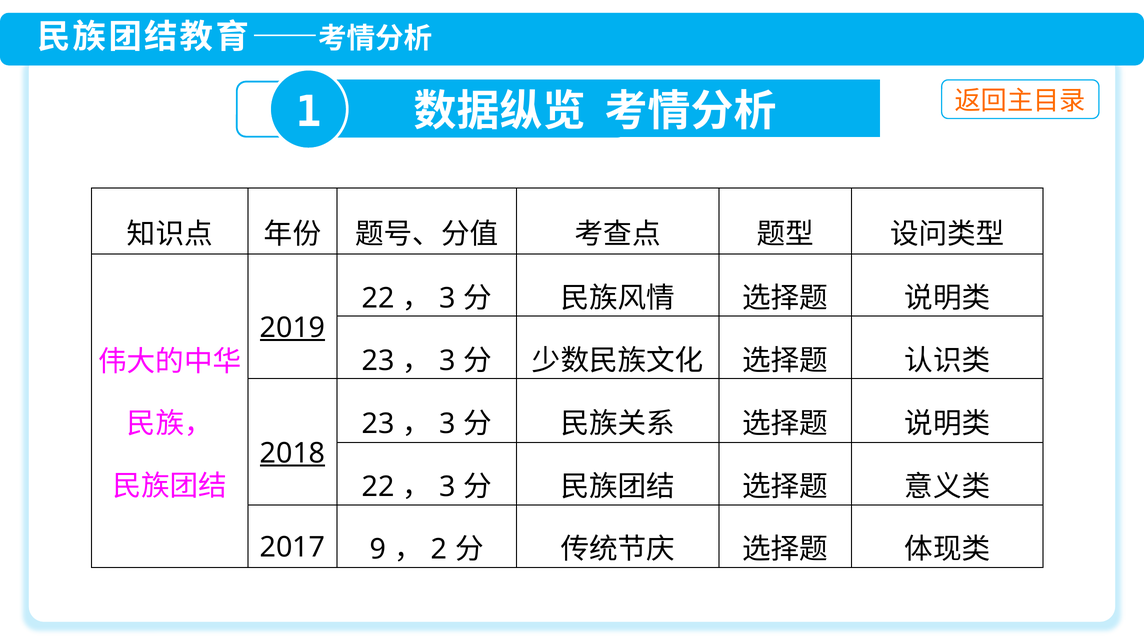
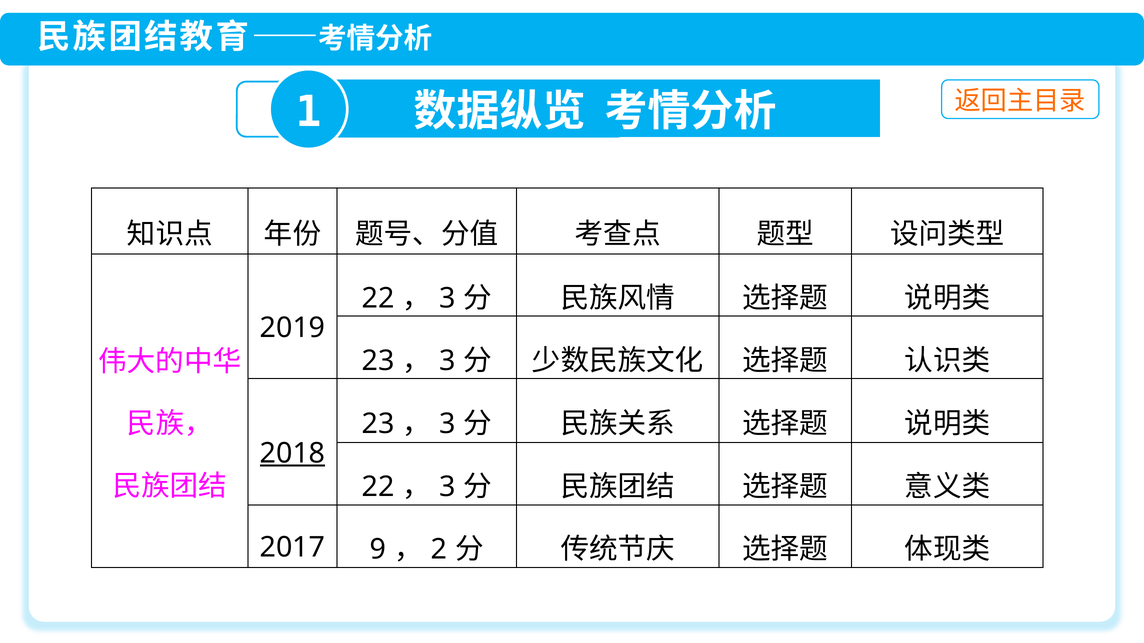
2019 underline: present -> none
